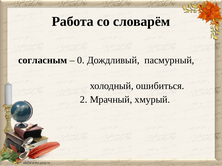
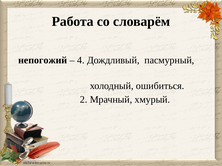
согласным: согласным -> непогожий
0: 0 -> 4
